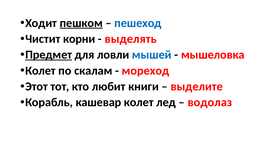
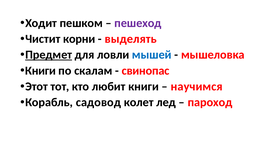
пешком underline: present -> none
пешеход colour: blue -> purple
Колет at (40, 71): Колет -> Книги
мореход: мореход -> свинопас
выделите: выделите -> научимся
кашевар: кашевар -> садовод
водолаз: водолаз -> пароход
